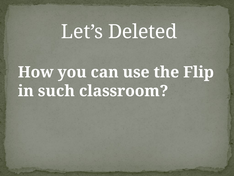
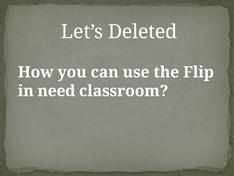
such: such -> need
